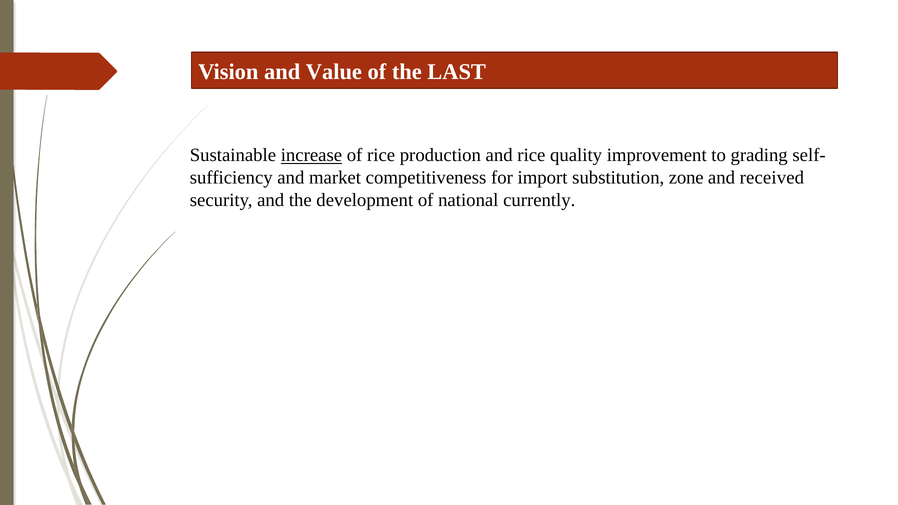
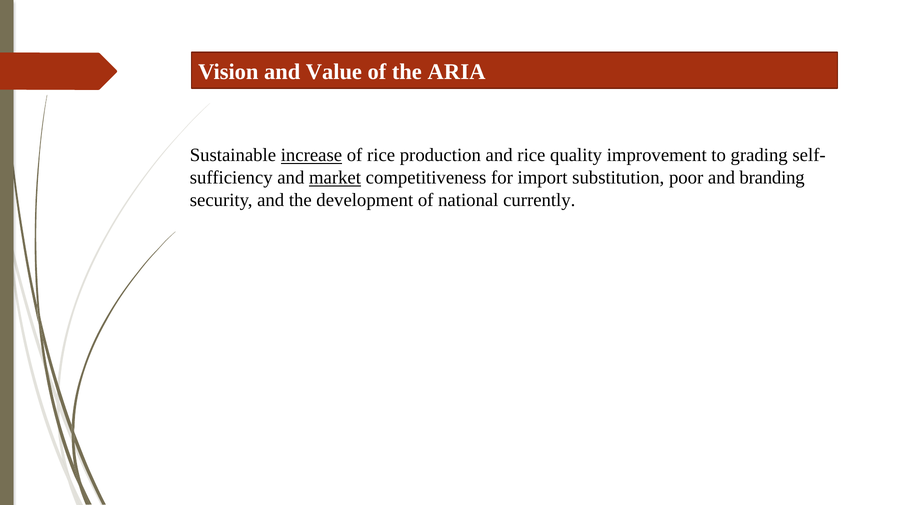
LAST: LAST -> ARIA
market underline: none -> present
zone: zone -> poor
received: received -> branding
